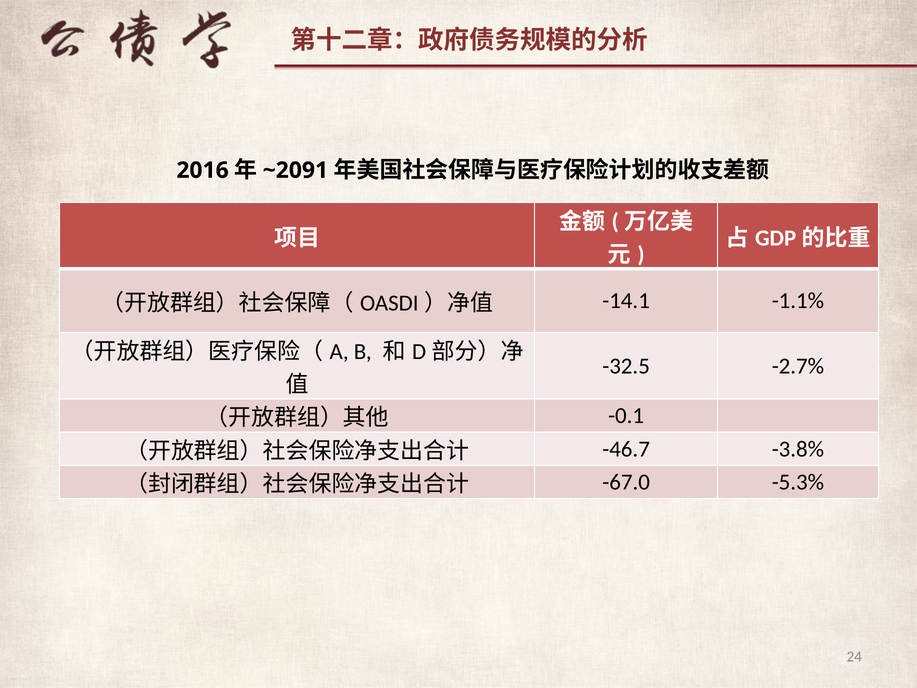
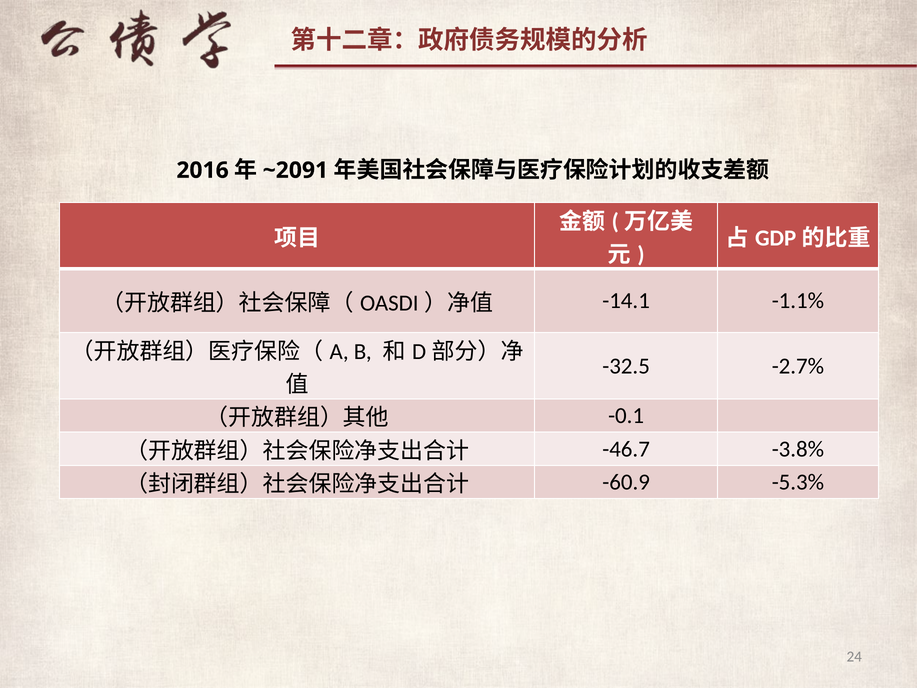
-67.0: -67.0 -> -60.9
